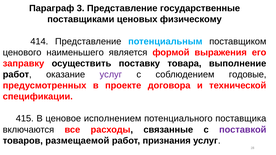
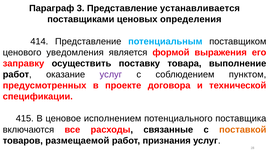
государственные: государственные -> устанавливается
физическому: физическому -> определения
наименьшего: наименьшего -> уведомления
годовые: годовые -> пунктом
поставкой colour: purple -> orange
